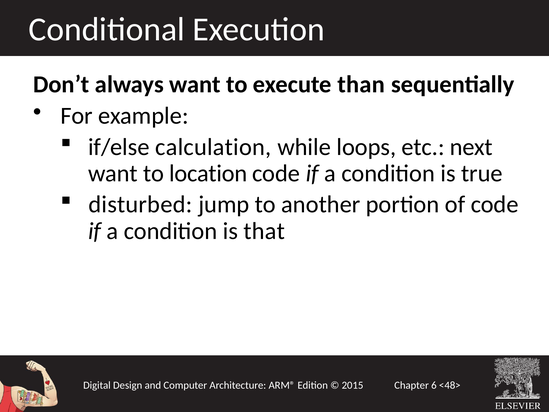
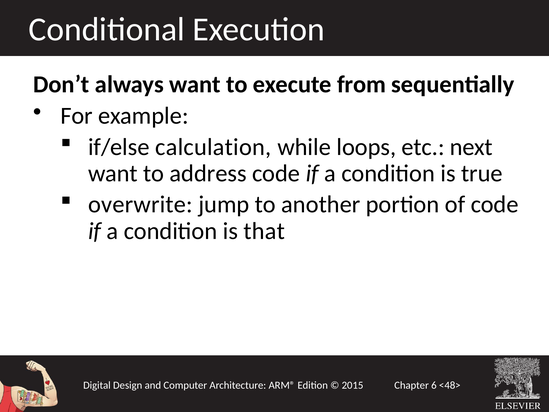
than: than -> from
location: location -> address
disturbed: disturbed -> overwrite
